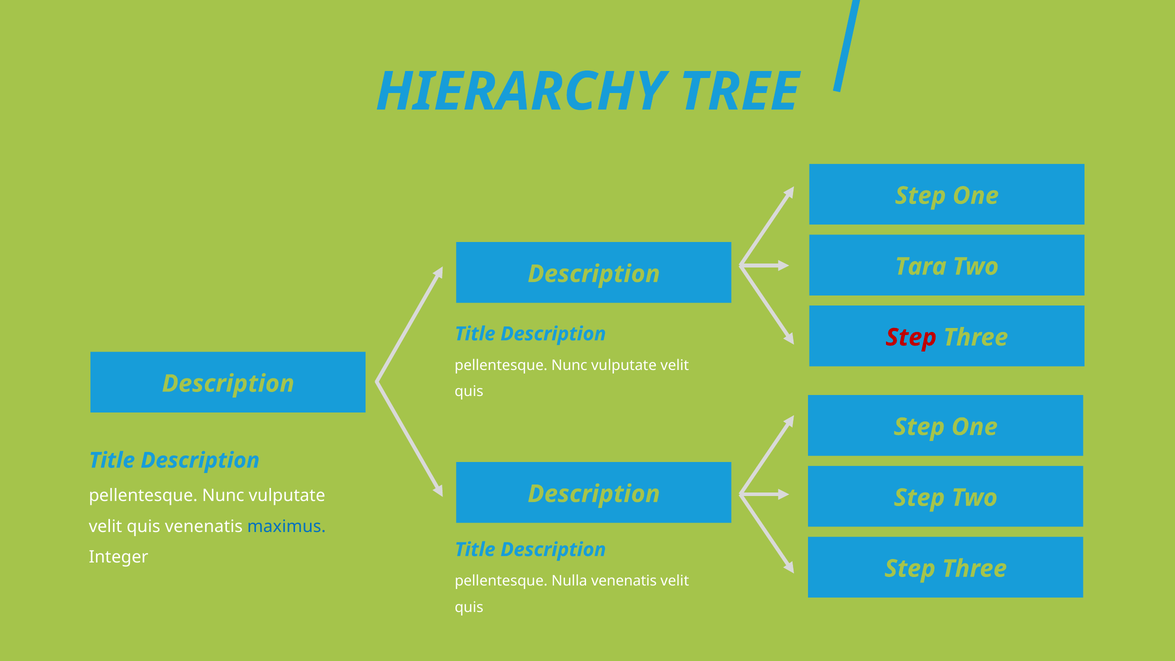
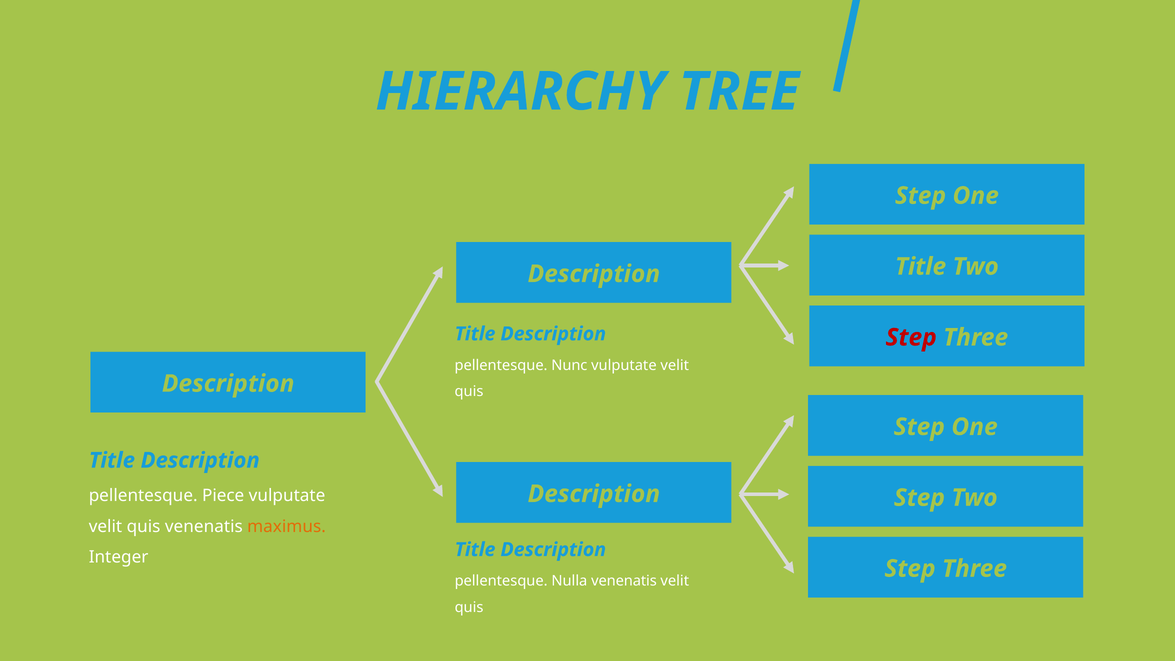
Tara at (921, 267): Tara -> Title
Nunc at (223, 495): Nunc -> Piece
maximus colour: blue -> orange
